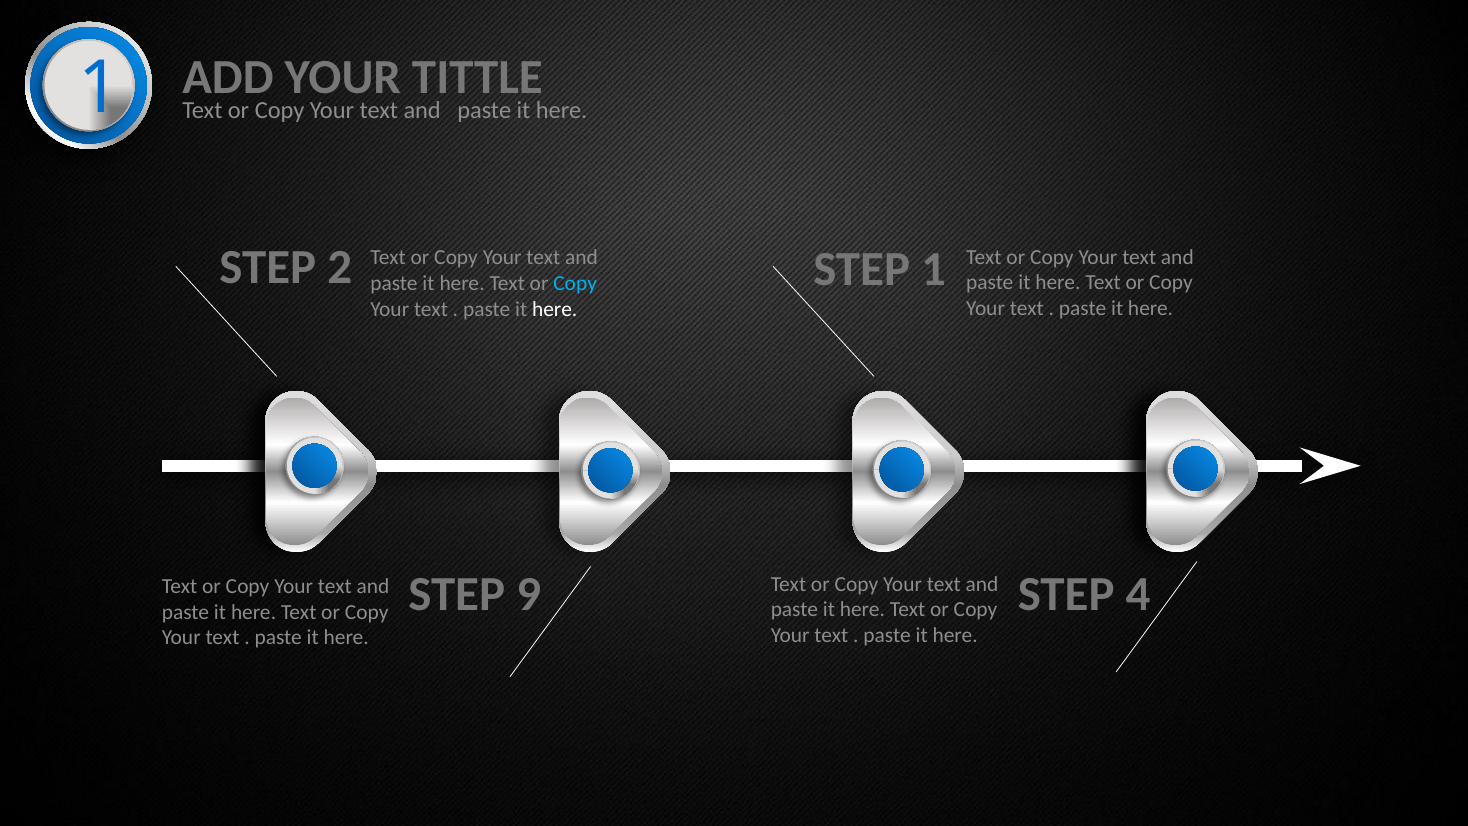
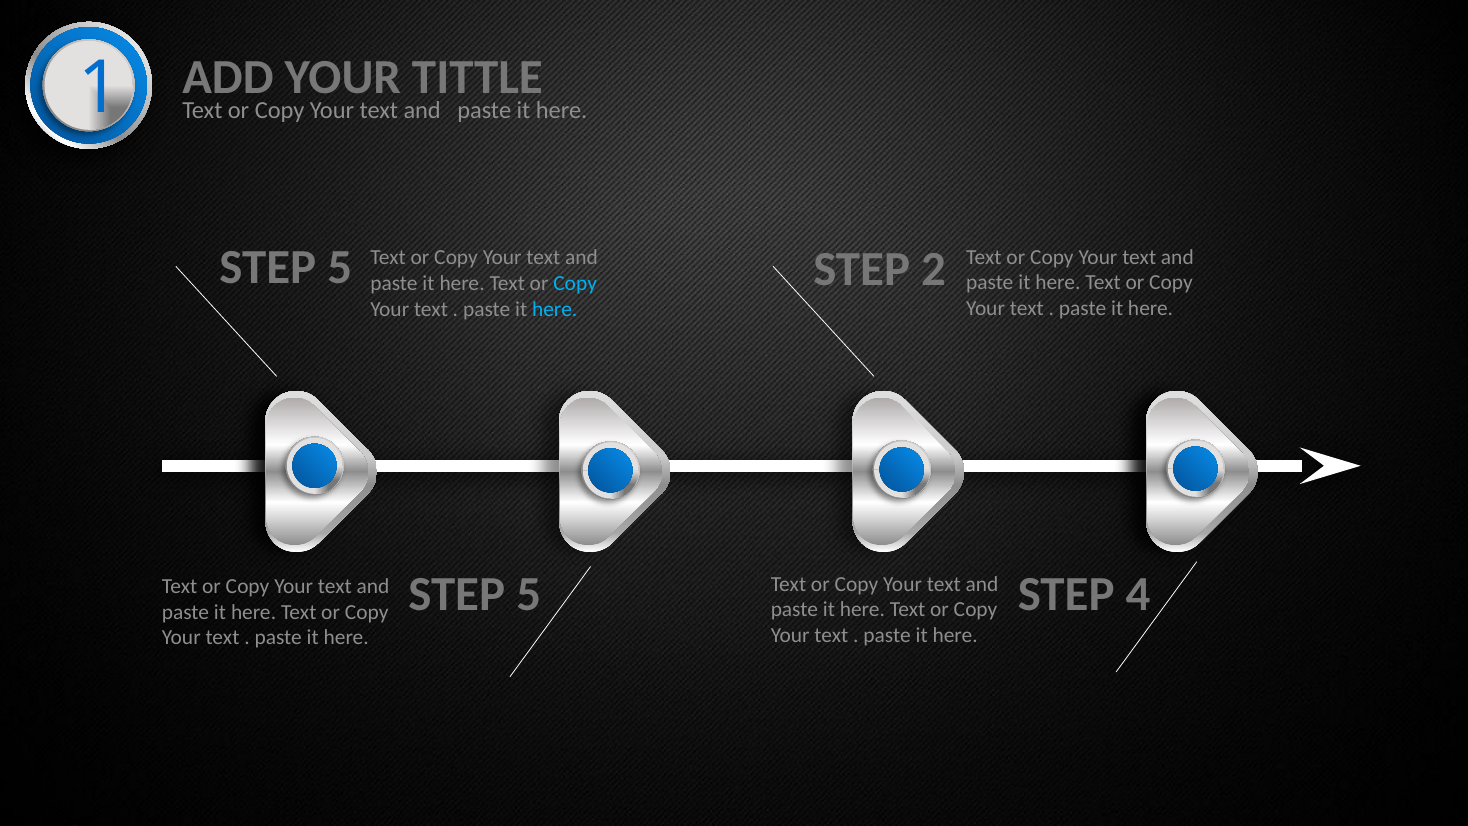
2 at (340, 268): 2 -> 5
STEP 1: 1 -> 2
here at (555, 309) colour: white -> light blue
9 at (529, 595): 9 -> 5
